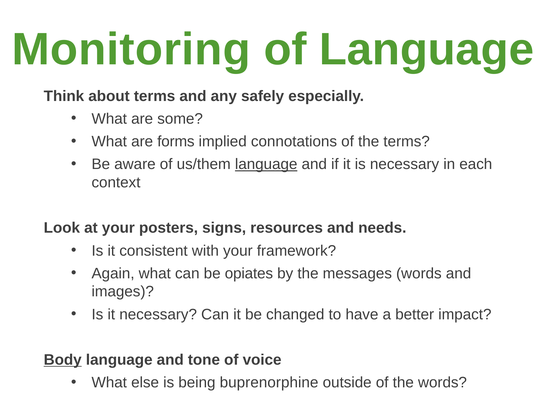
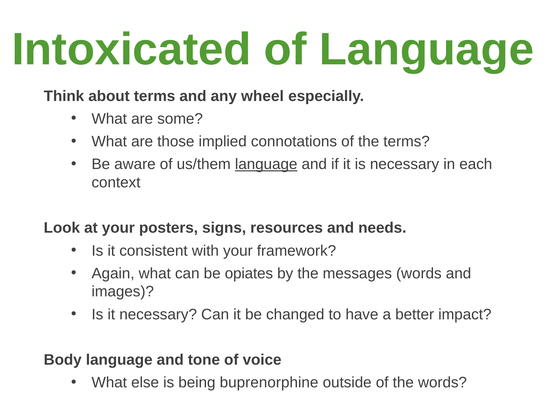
Monitoring: Monitoring -> Intoxicated
safely: safely -> wheel
forms: forms -> those
Body underline: present -> none
